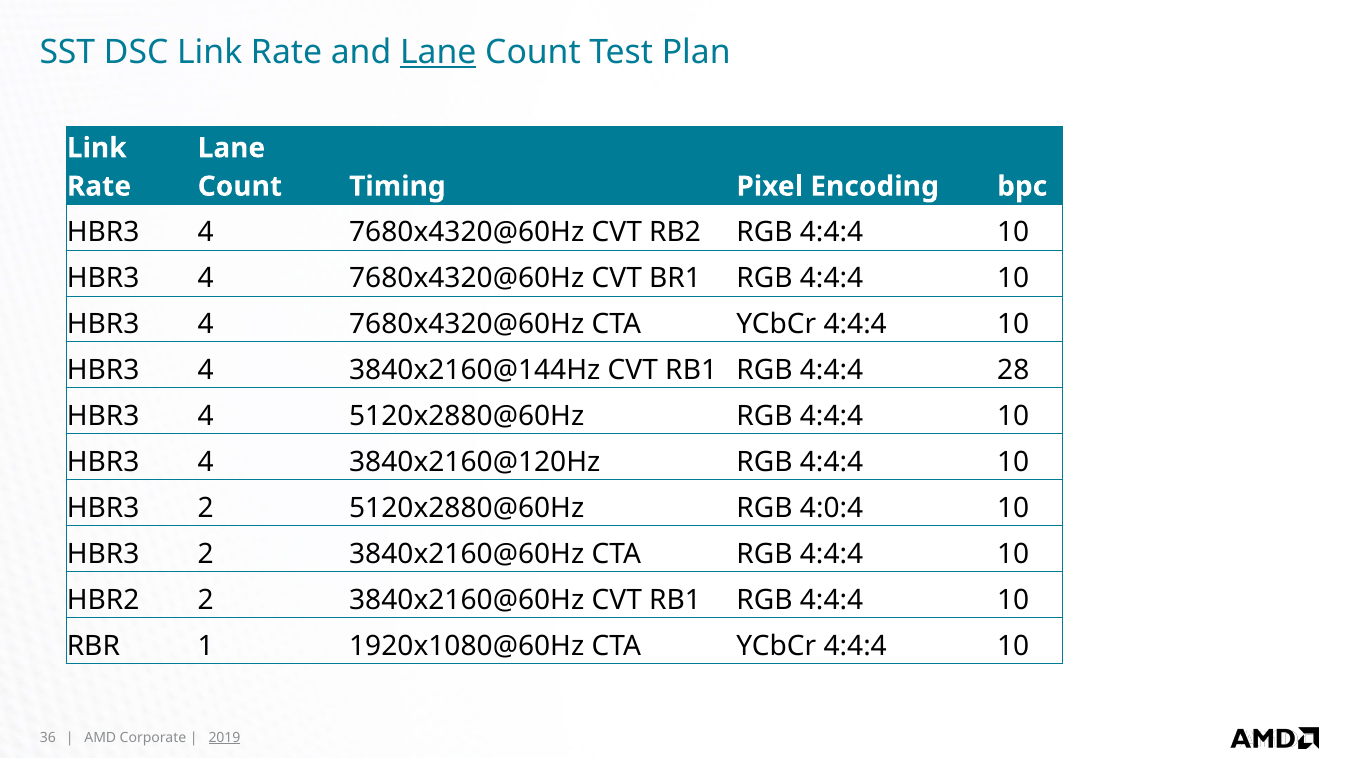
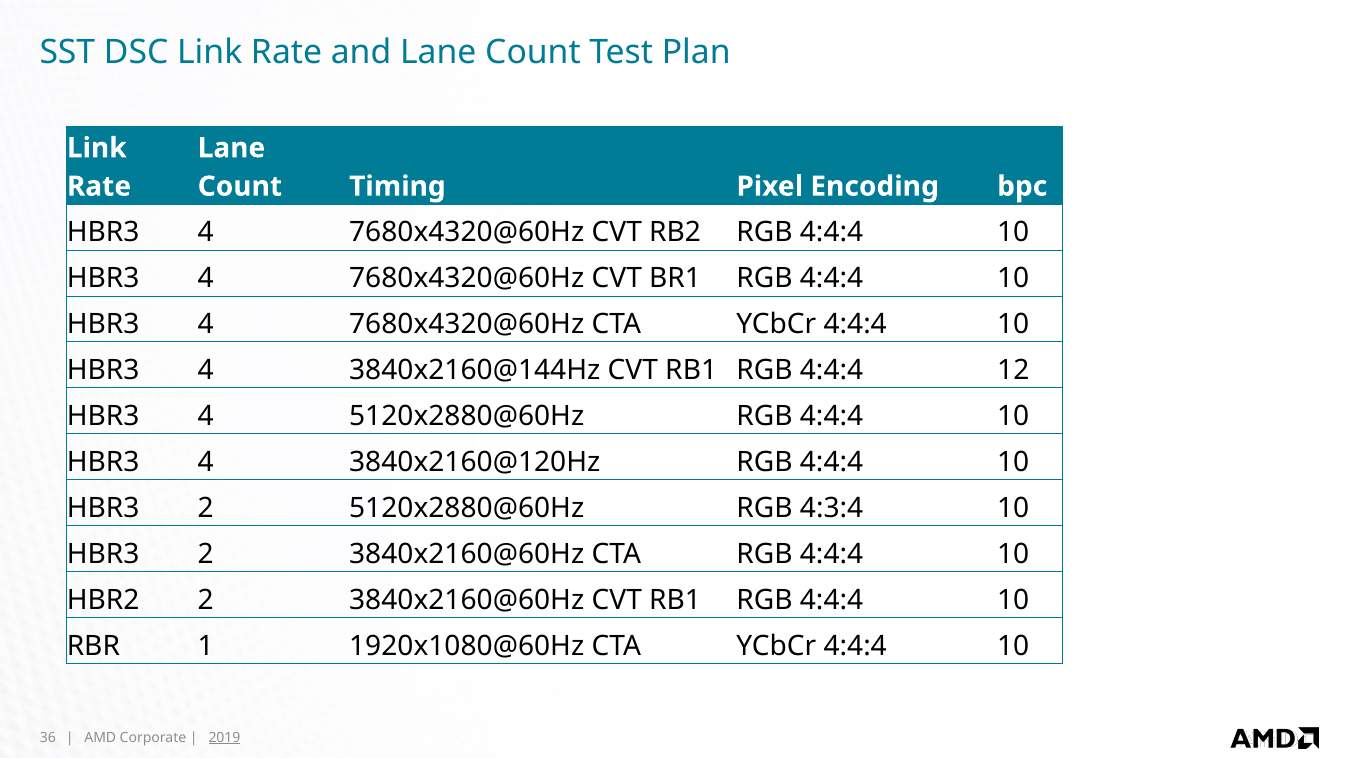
Lane at (438, 53) underline: present -> none
28: 28 -> 12
4:0:4: 4:0:4 -> 4:3:4
